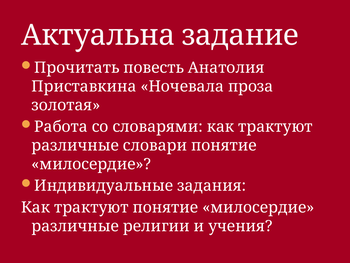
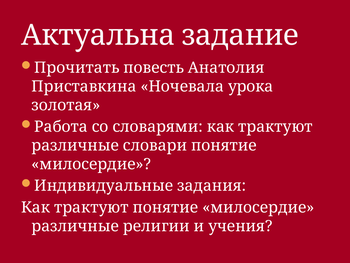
проза: проза -> урока
